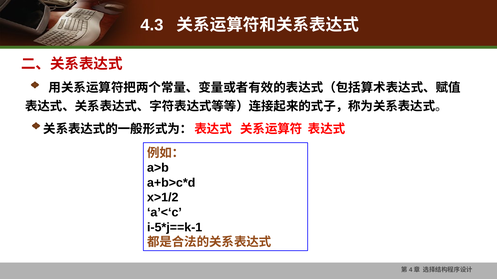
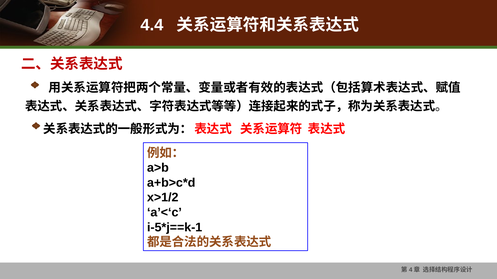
4.3: 4.3 -> 4.4
